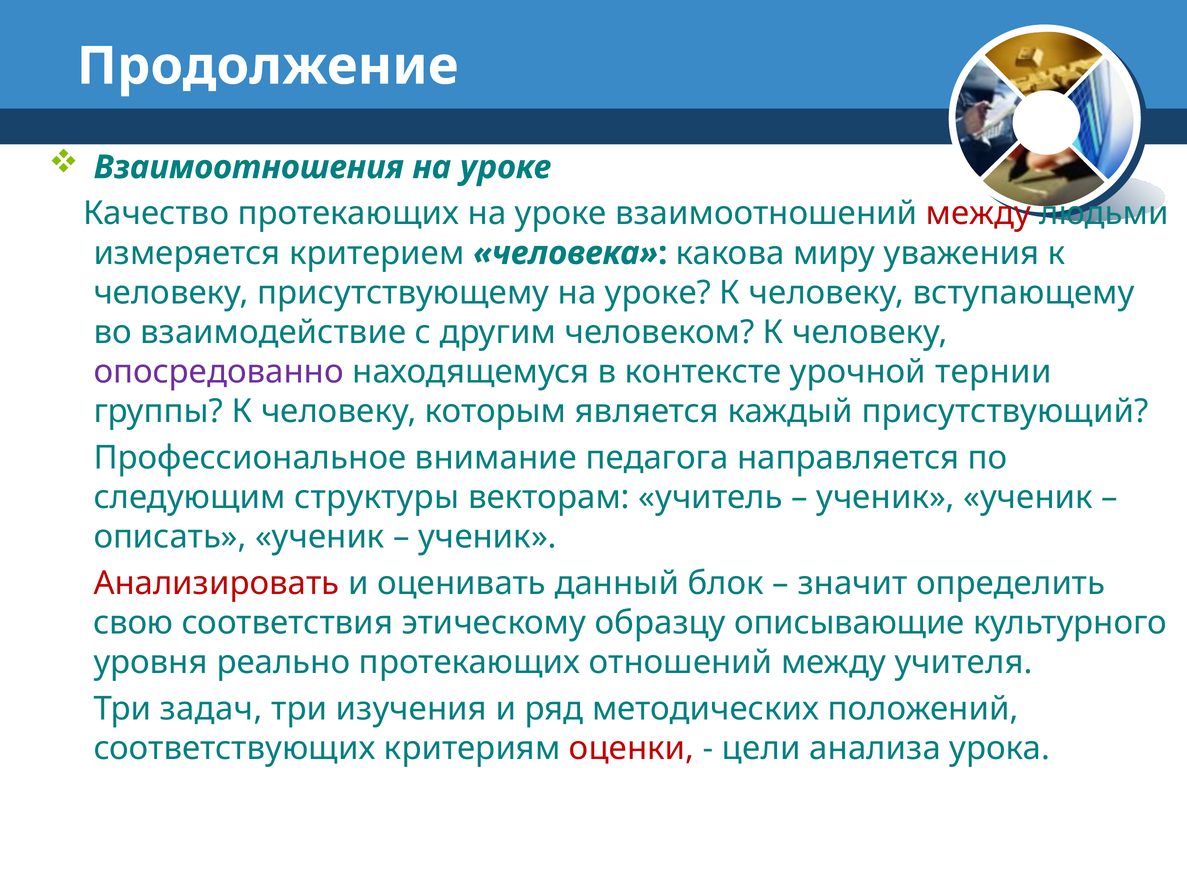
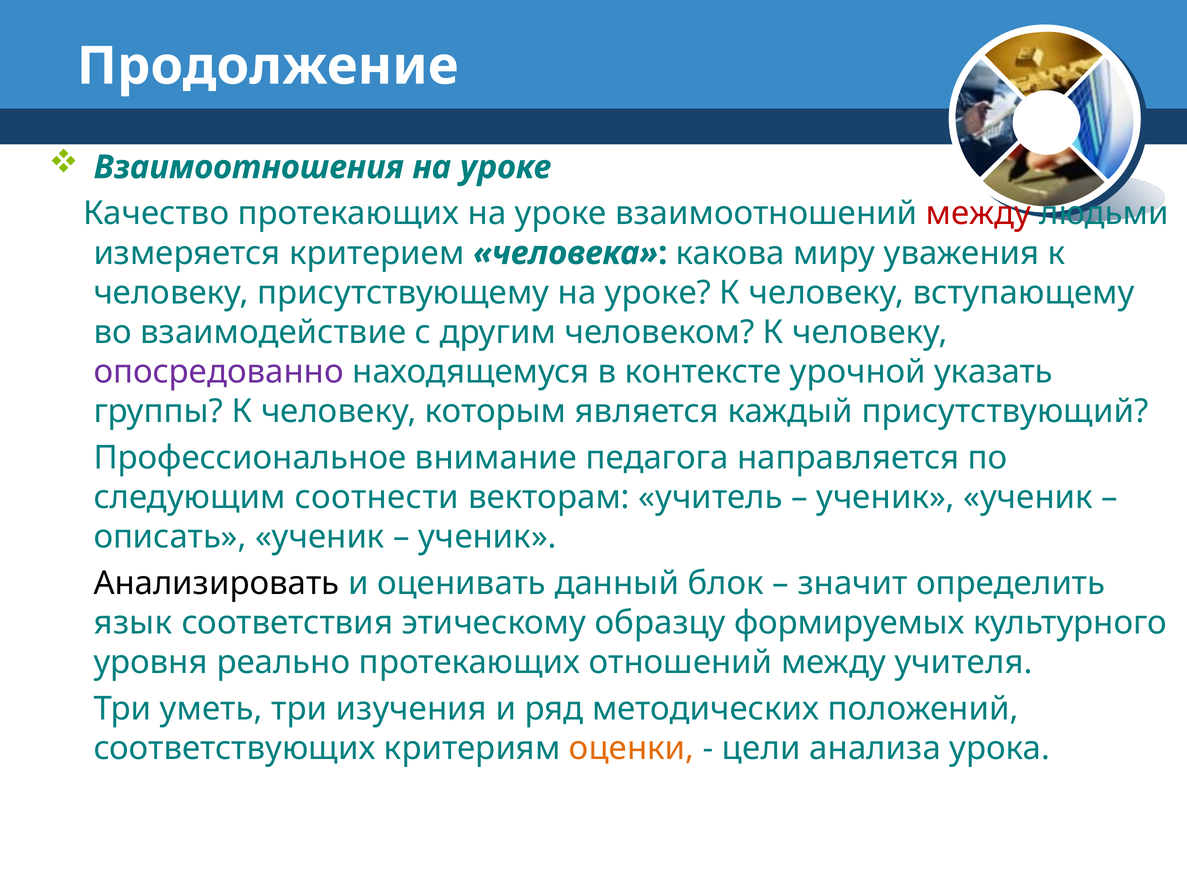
тернии: тернии -> указать
структуры: структуры -> соотнести
Анализировать colour: red -> black
свою: свою -> язык
описывающие: описывающие -> формируемых
задач: задач -> уметь
оценки colour: red -> orange
